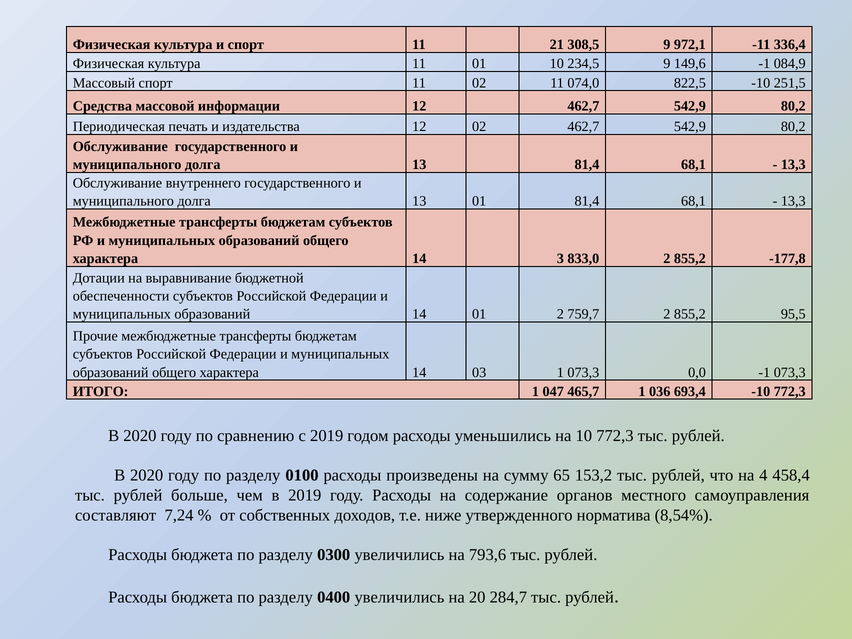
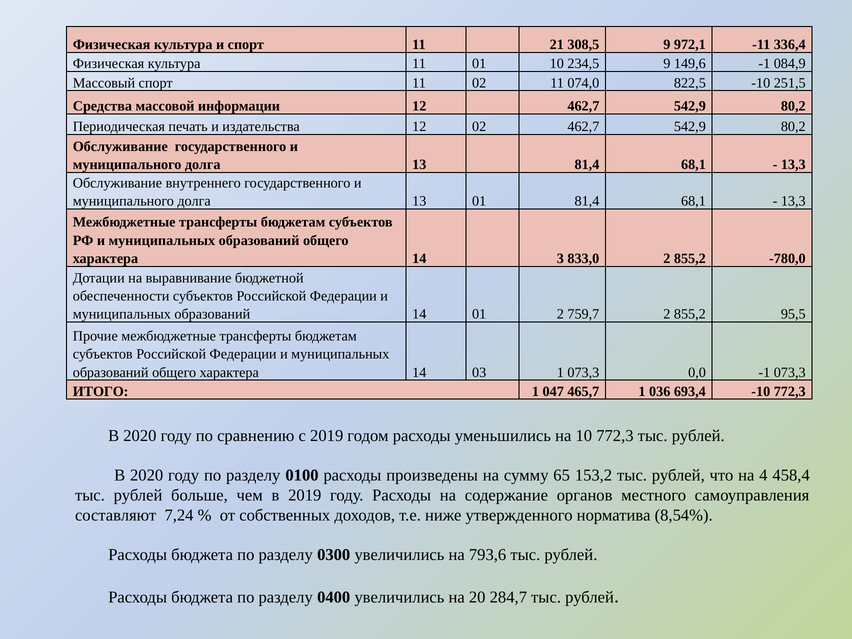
-177,8: -177,8 -> -780,0
